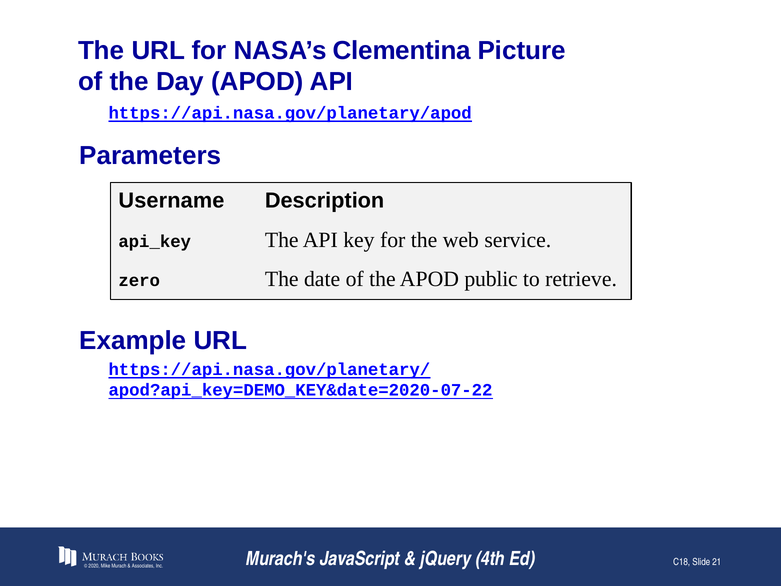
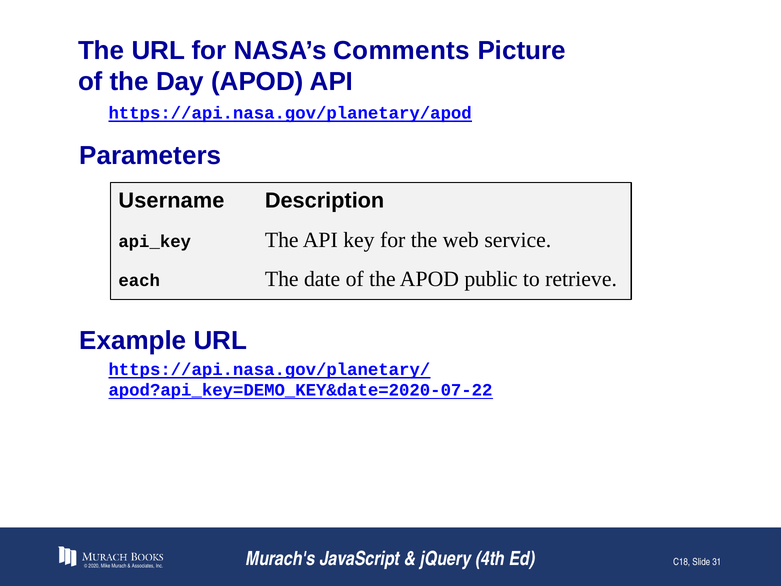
Clementina: Clementina -> Comments
zero: zero -> each
21: 21 -> 31
